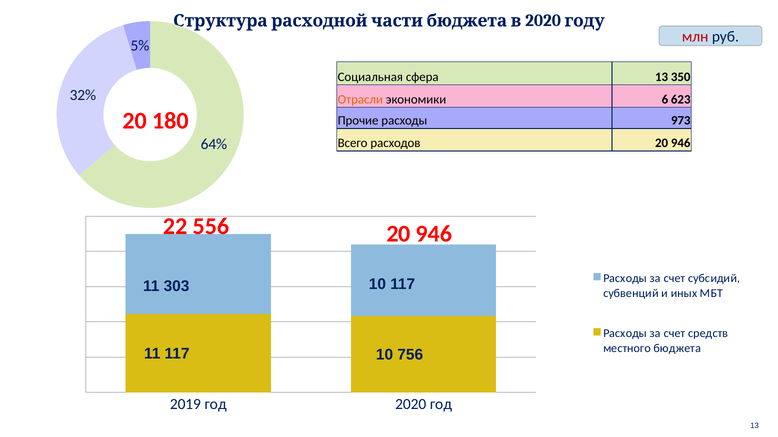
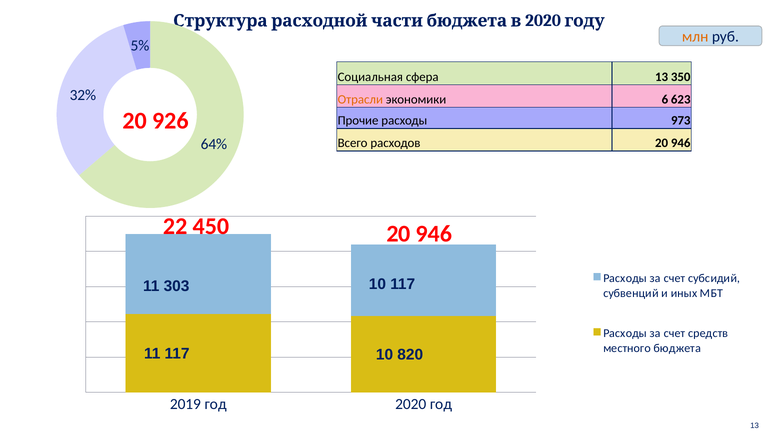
млн colour: red -> orange
180: 180 -> 926
556: 556 -> 450
756: 756 -> 820
